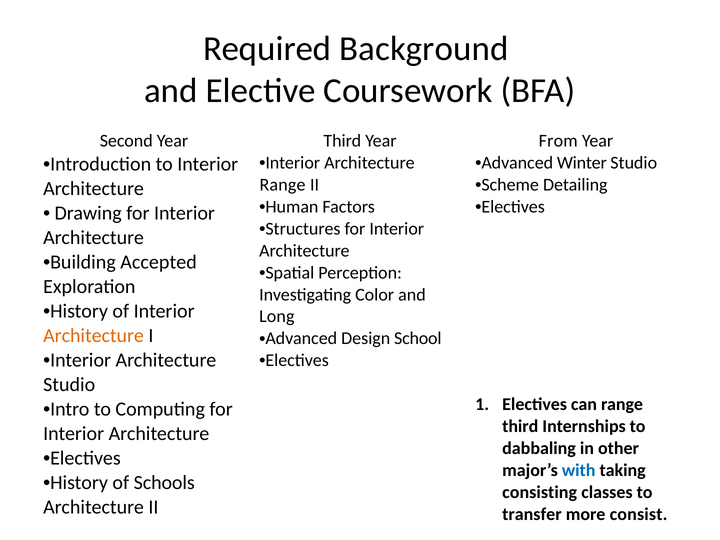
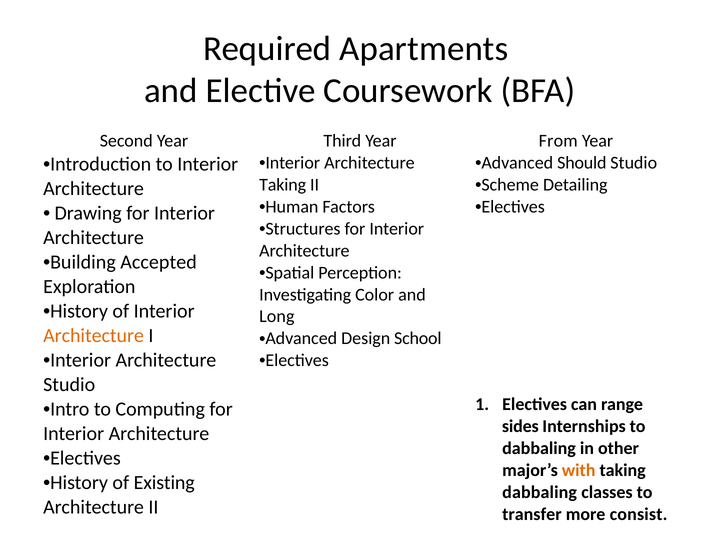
Background: Background -> Apartments
Winter: Winter -> Should
Range at (283, 185): Range -> Taking
third at (520, 426): third -> sides
with colour: blue -> orange
Schools: Schools -> Existing
consisting at (540, 492): consisting -> dabbaling
